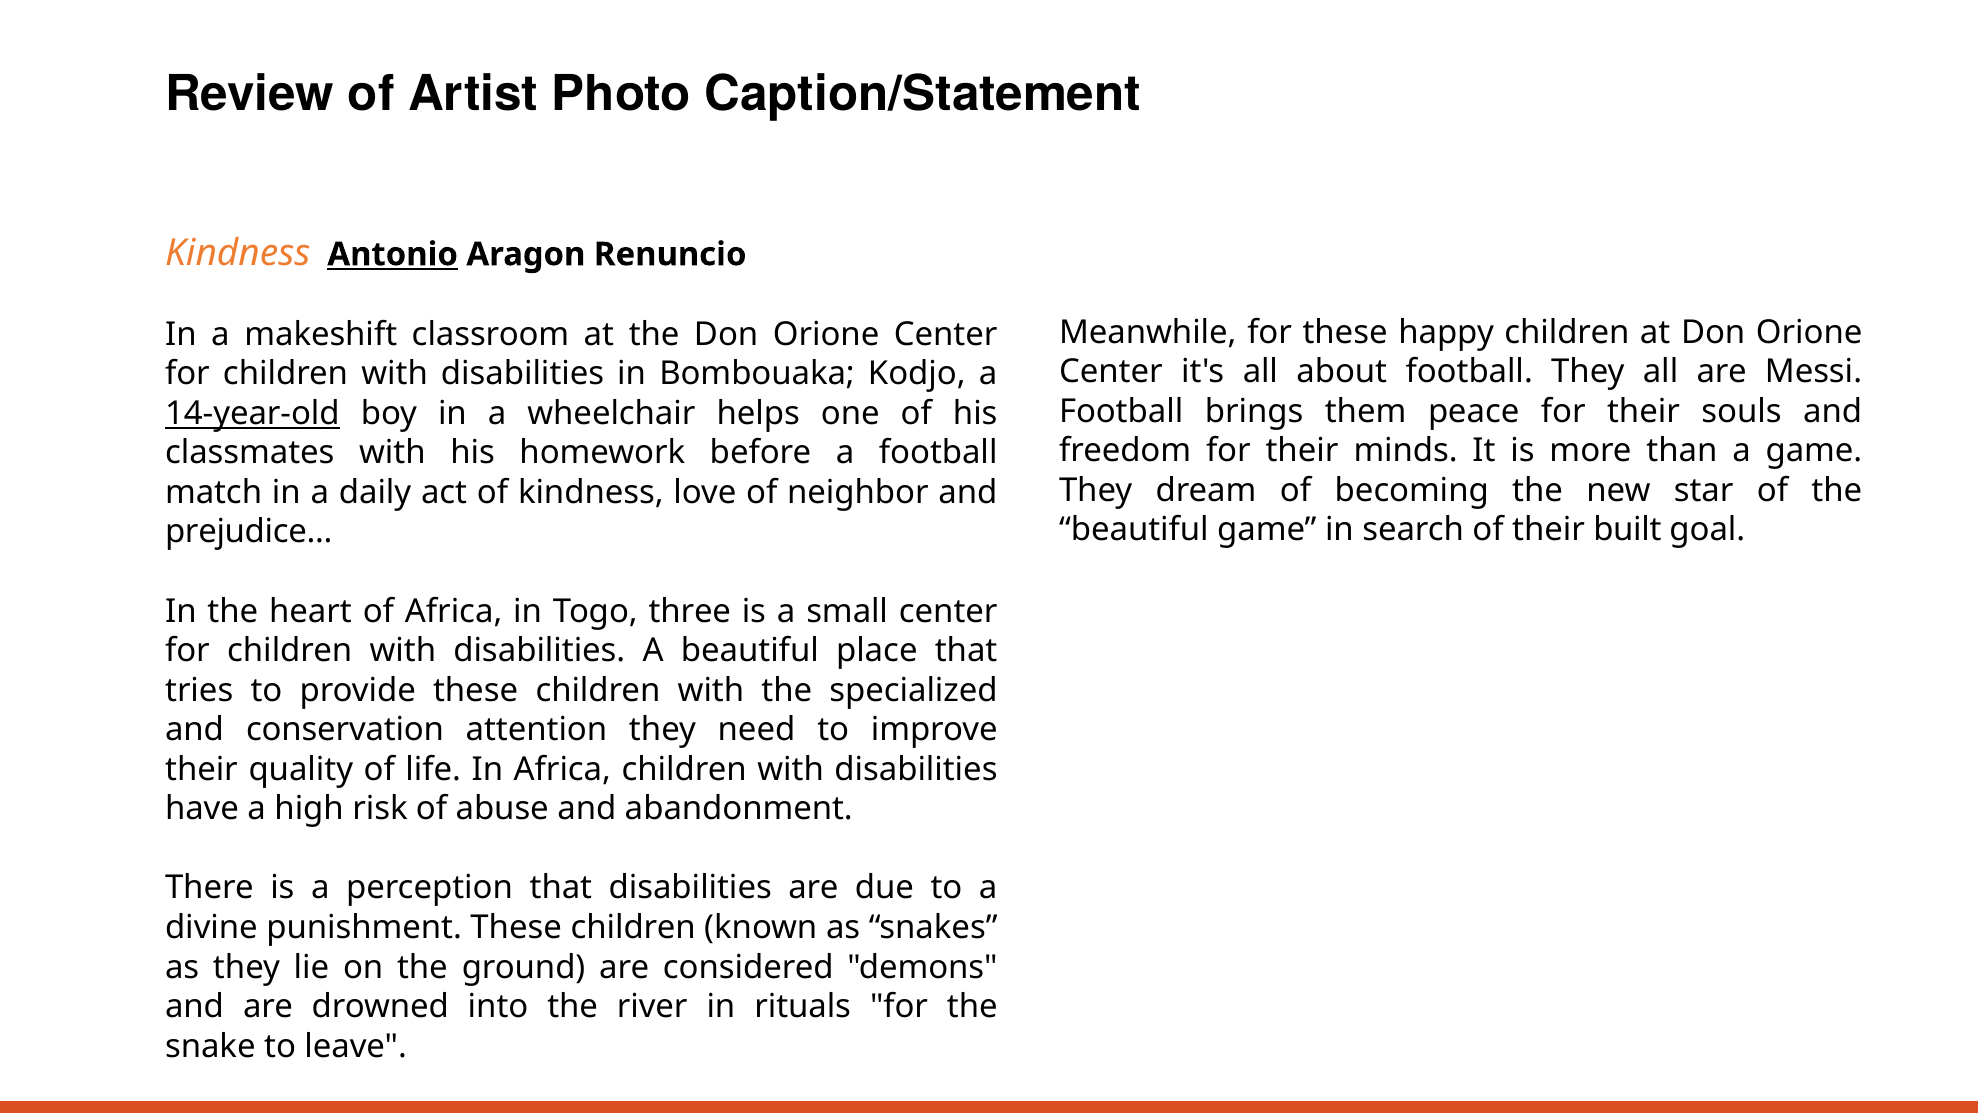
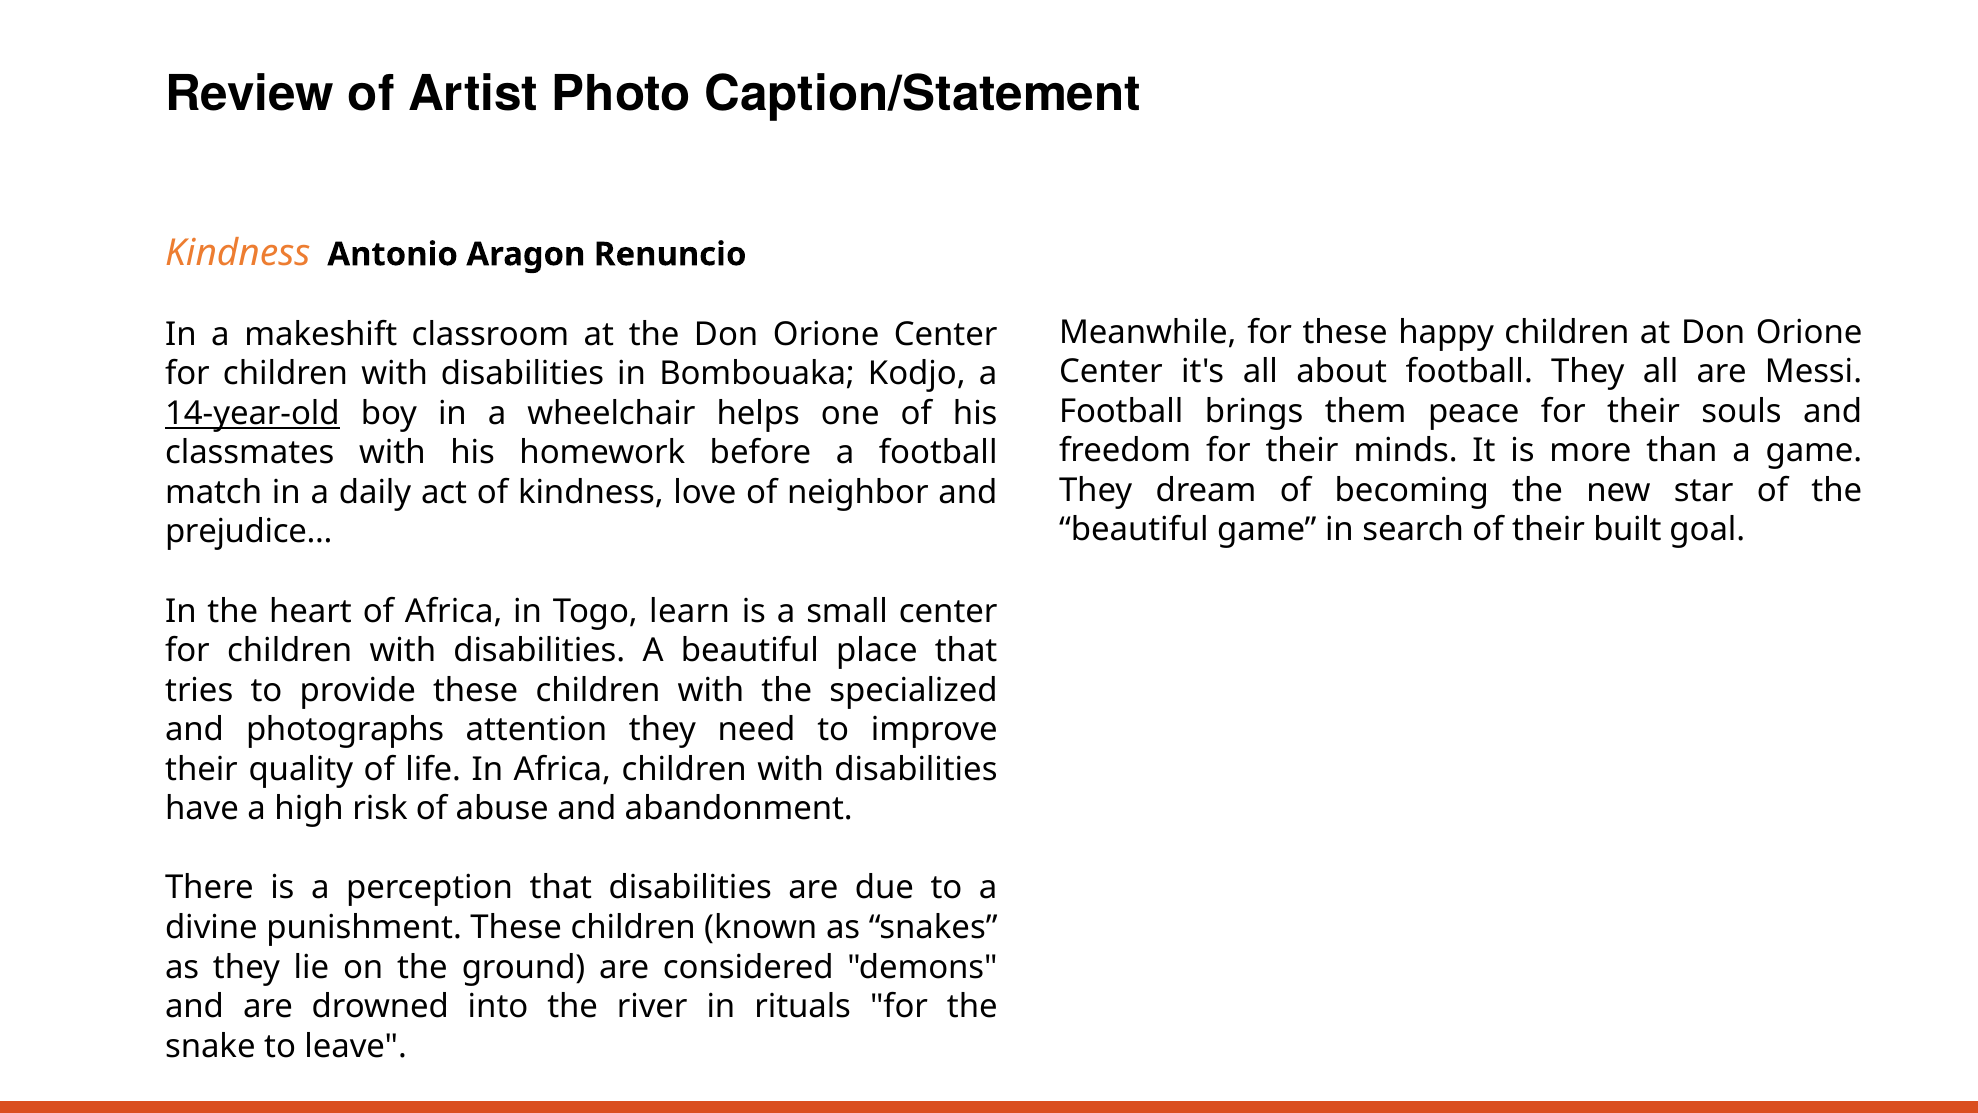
Antonio underline: present -> none
three: three -> learn
conservation: conservation -> photographs
